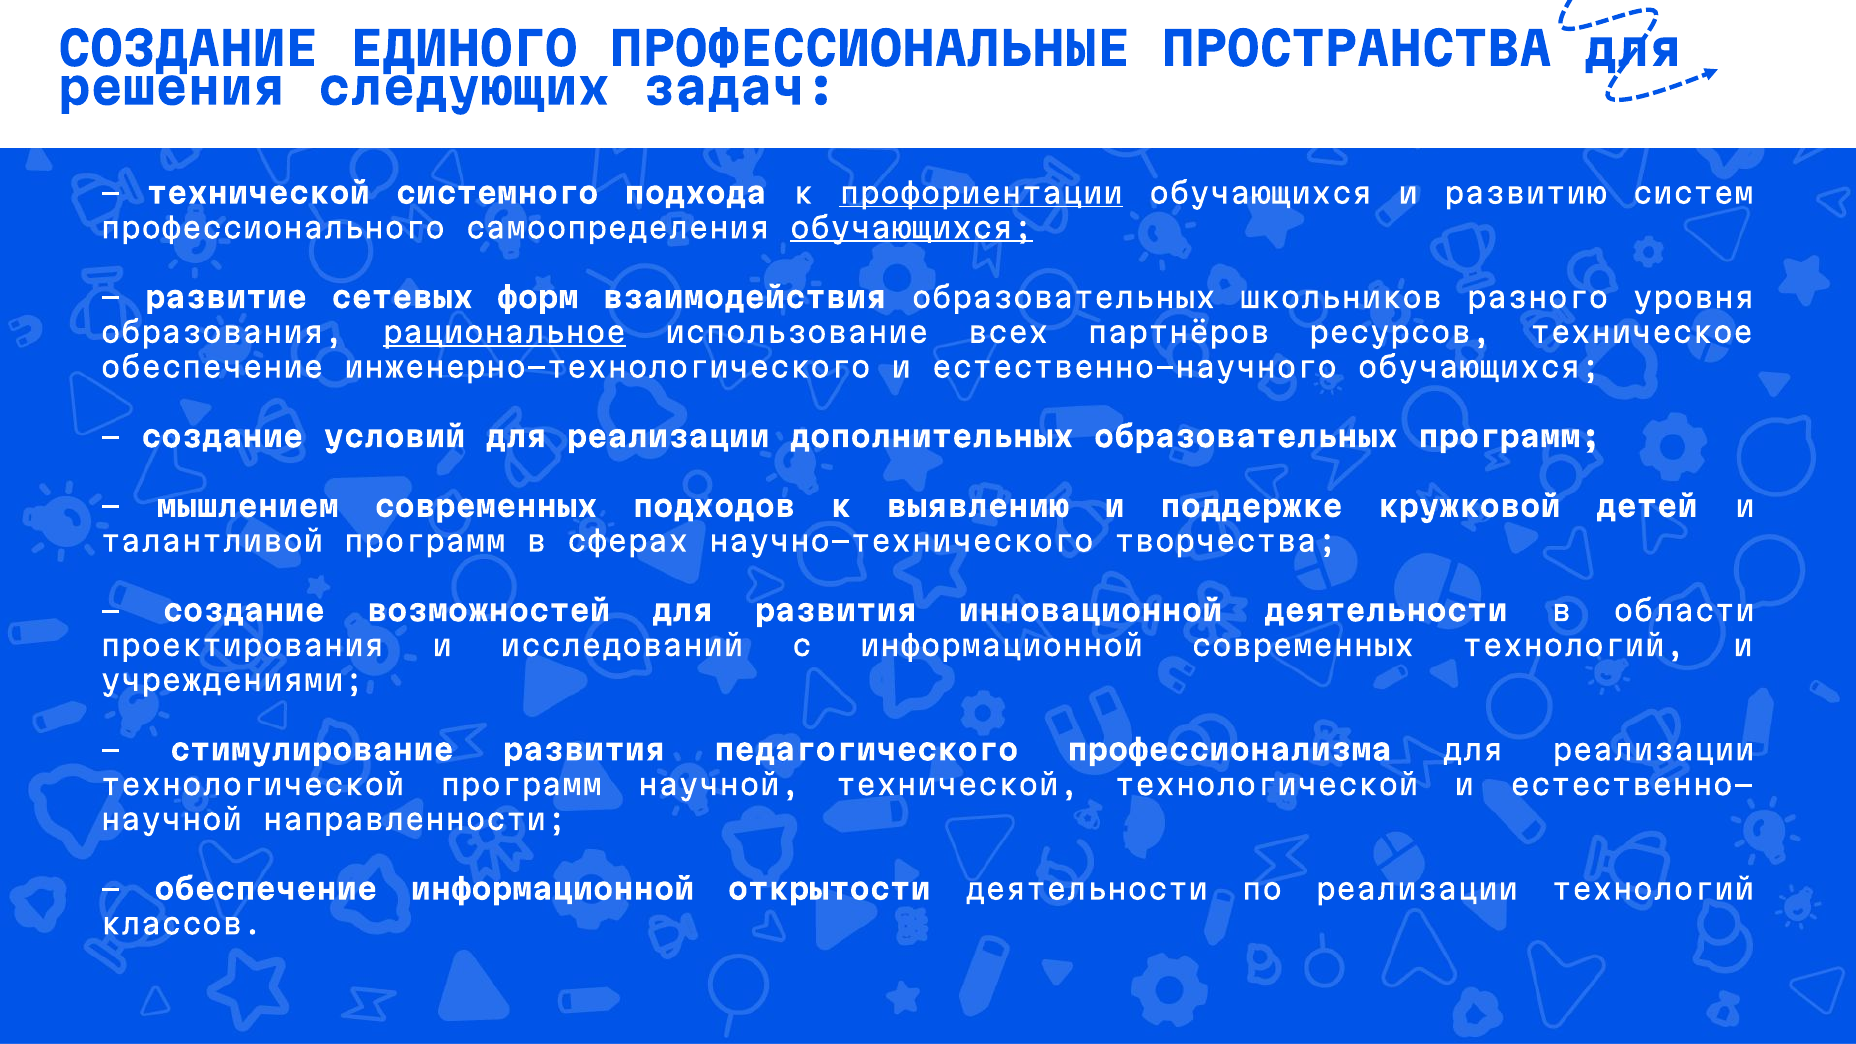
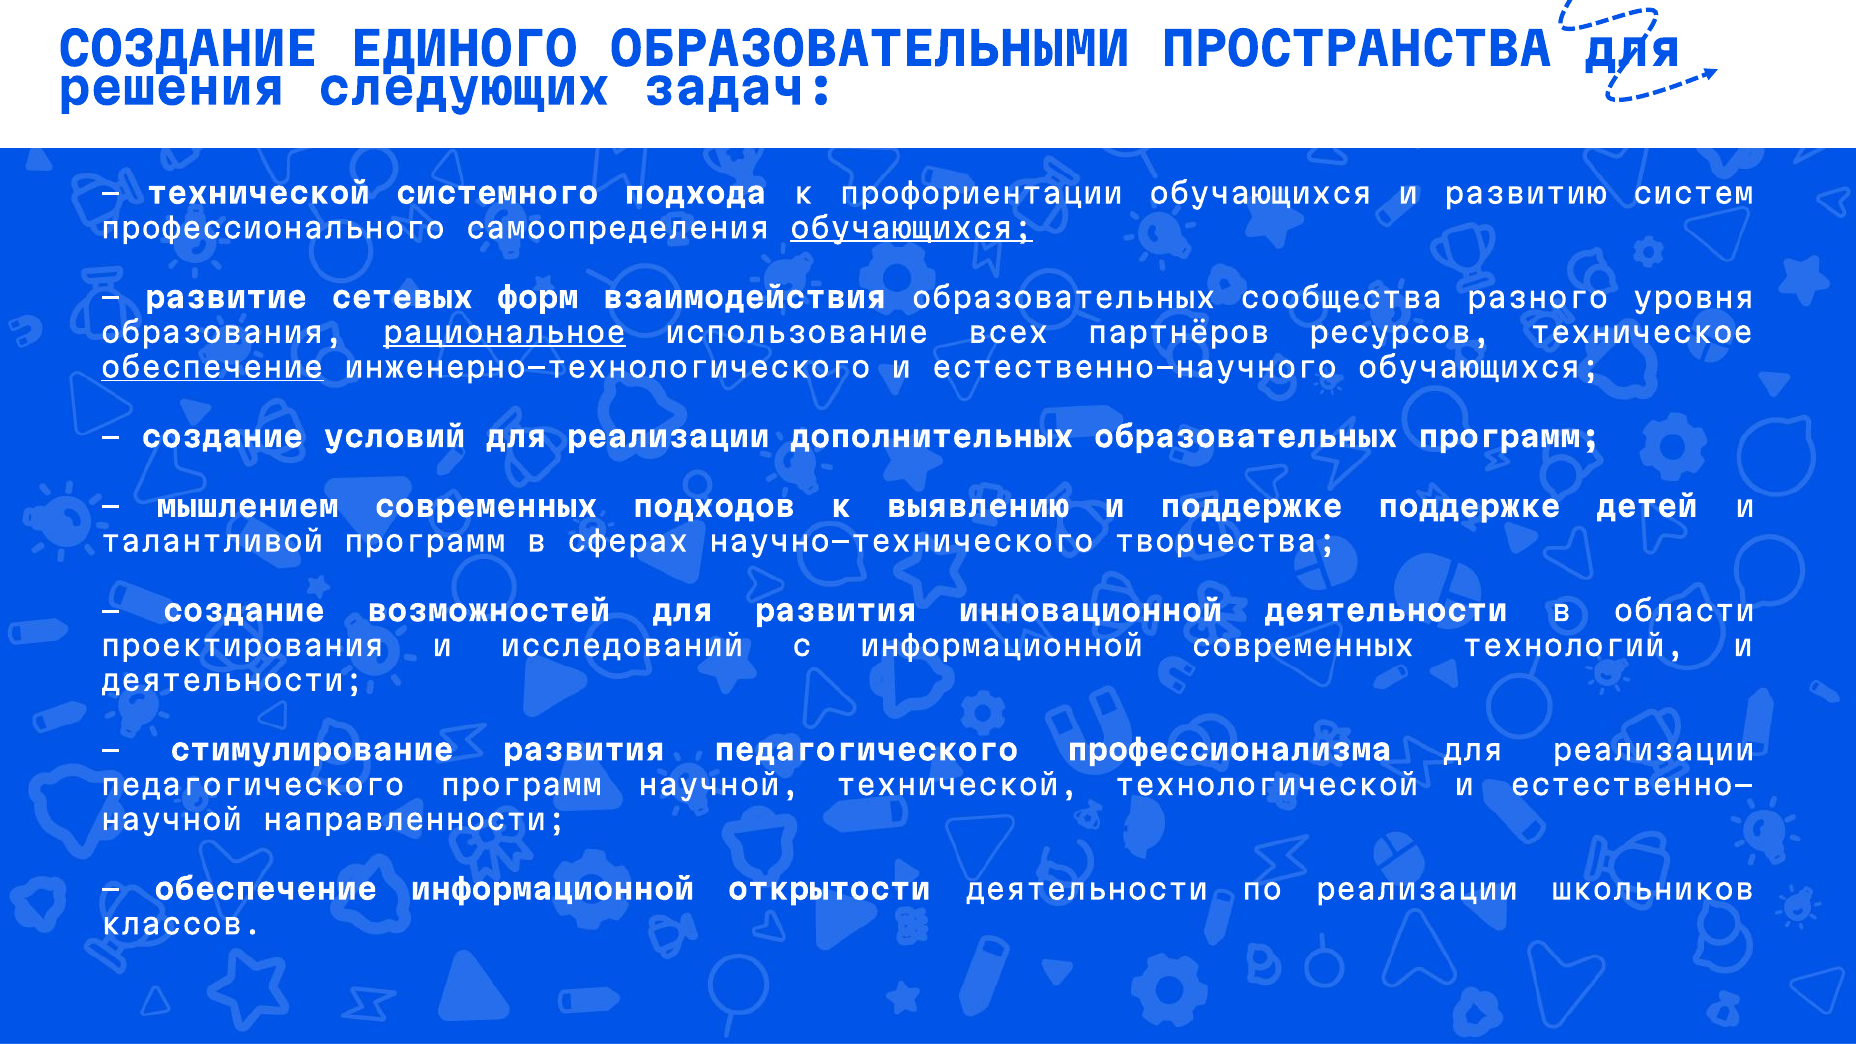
ПРОФЕССИОНАЛЬНЫЕ: ПРОФЕССИОНАЛЬНЫЕ -> ОБРАЗОВАТЕЛЬНЫМИ
профориентации underline: present -> none
школьников: школьников -> сообщества
обеспечение at (212, 368) underline: none -> present
поддержке кружковой: кружковой -> поддержке
учреждениями at (232, 681): учреждениями -> деятельности
технологической at (253, 786): технологической -> педагогического
реализации технологий: технологий -> школьников
